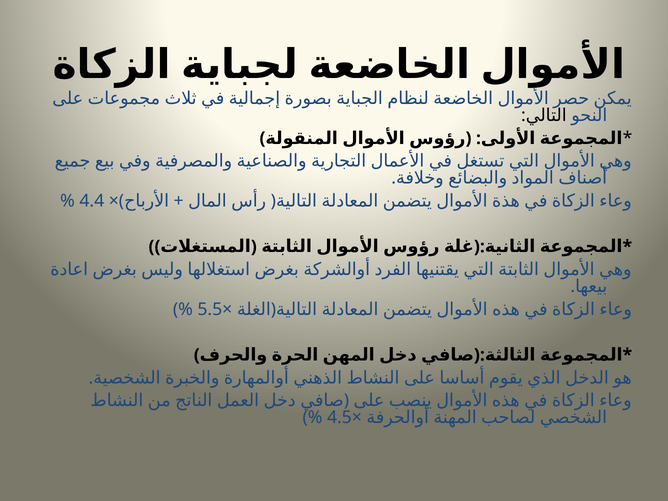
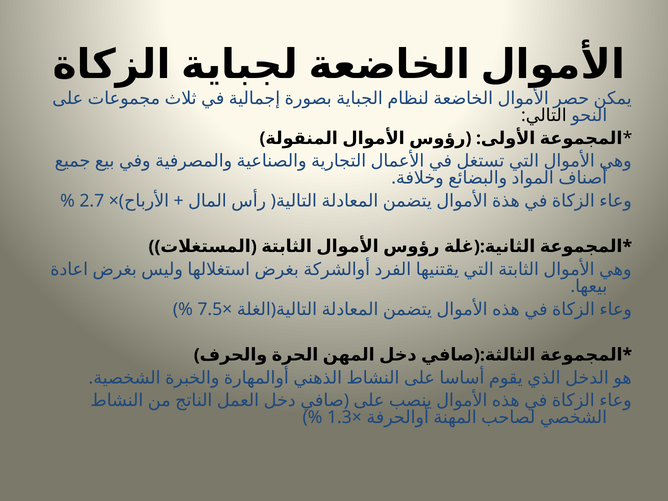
4.4: 4.4 -> 2.7
5.5: 5.5 -> 7.5
4.5: 4.5 -> 1.3
